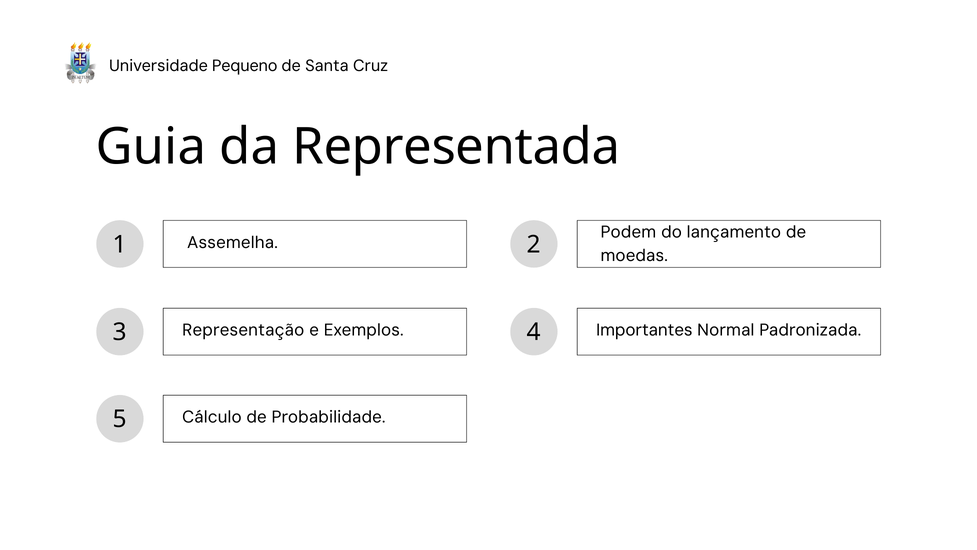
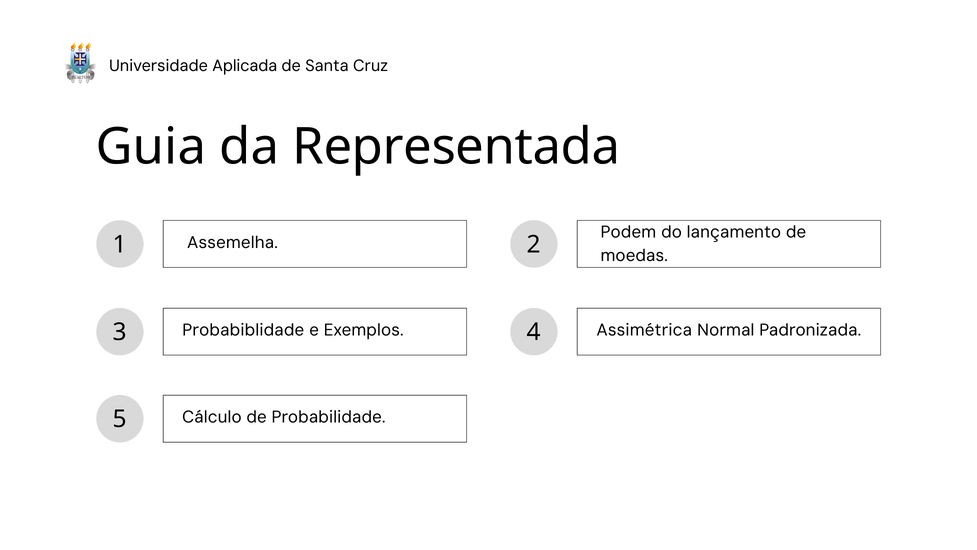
Pequeno: Pequeno -> Aplicada
Representação: Representação -> Probabiblidade
Importantes: Importantes -> Assimétrica
